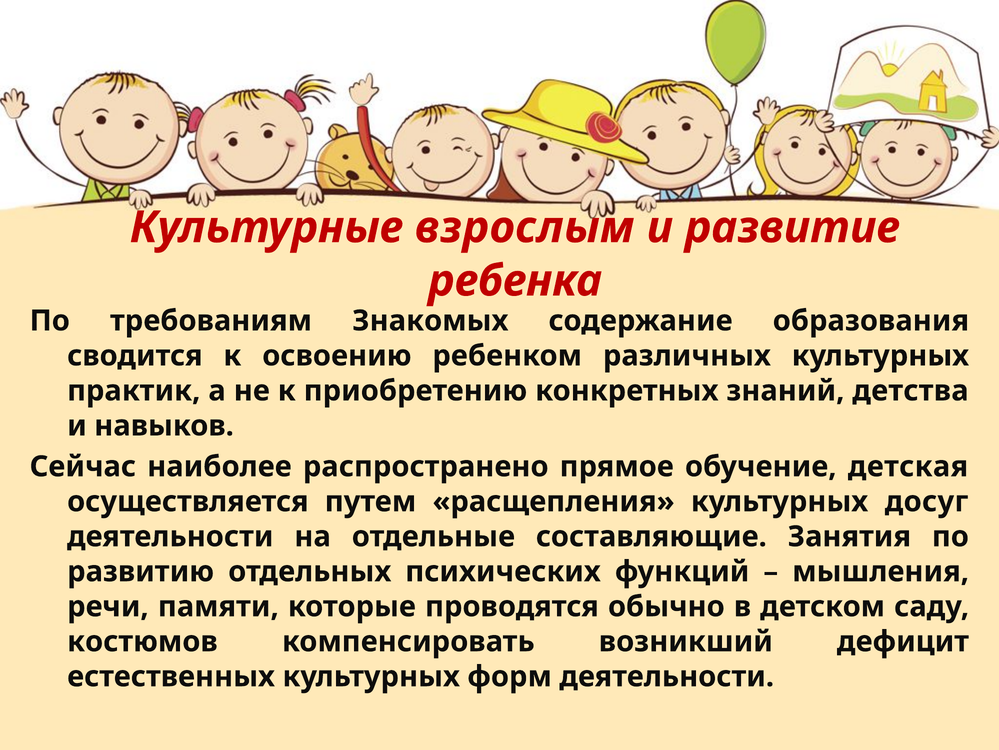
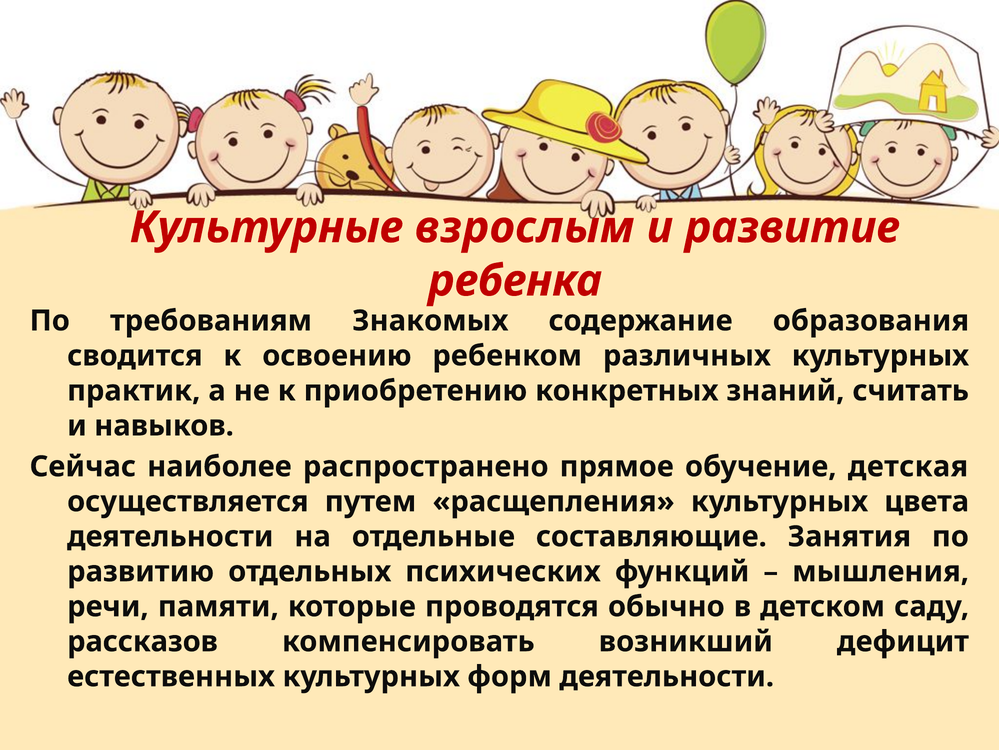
детства: детства -> считать
досуг: досуг -> цвета
костюмов: костюмов -> рассказов
